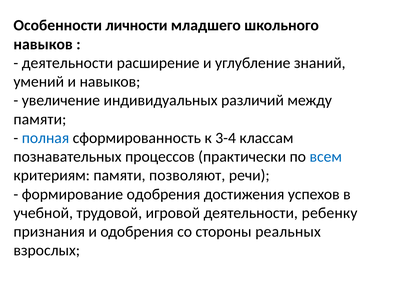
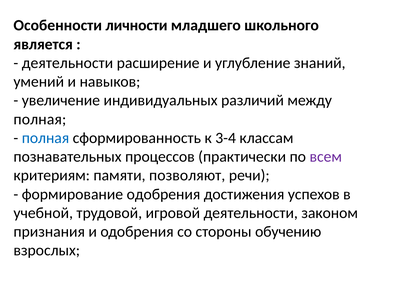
навыков at (43, 44): навыков -> является
памяти at (40, 119): памяти -> полная
всем colour: blue -> purple
ребенку: ребенку -> законом
реальных: реальных -> обучению
